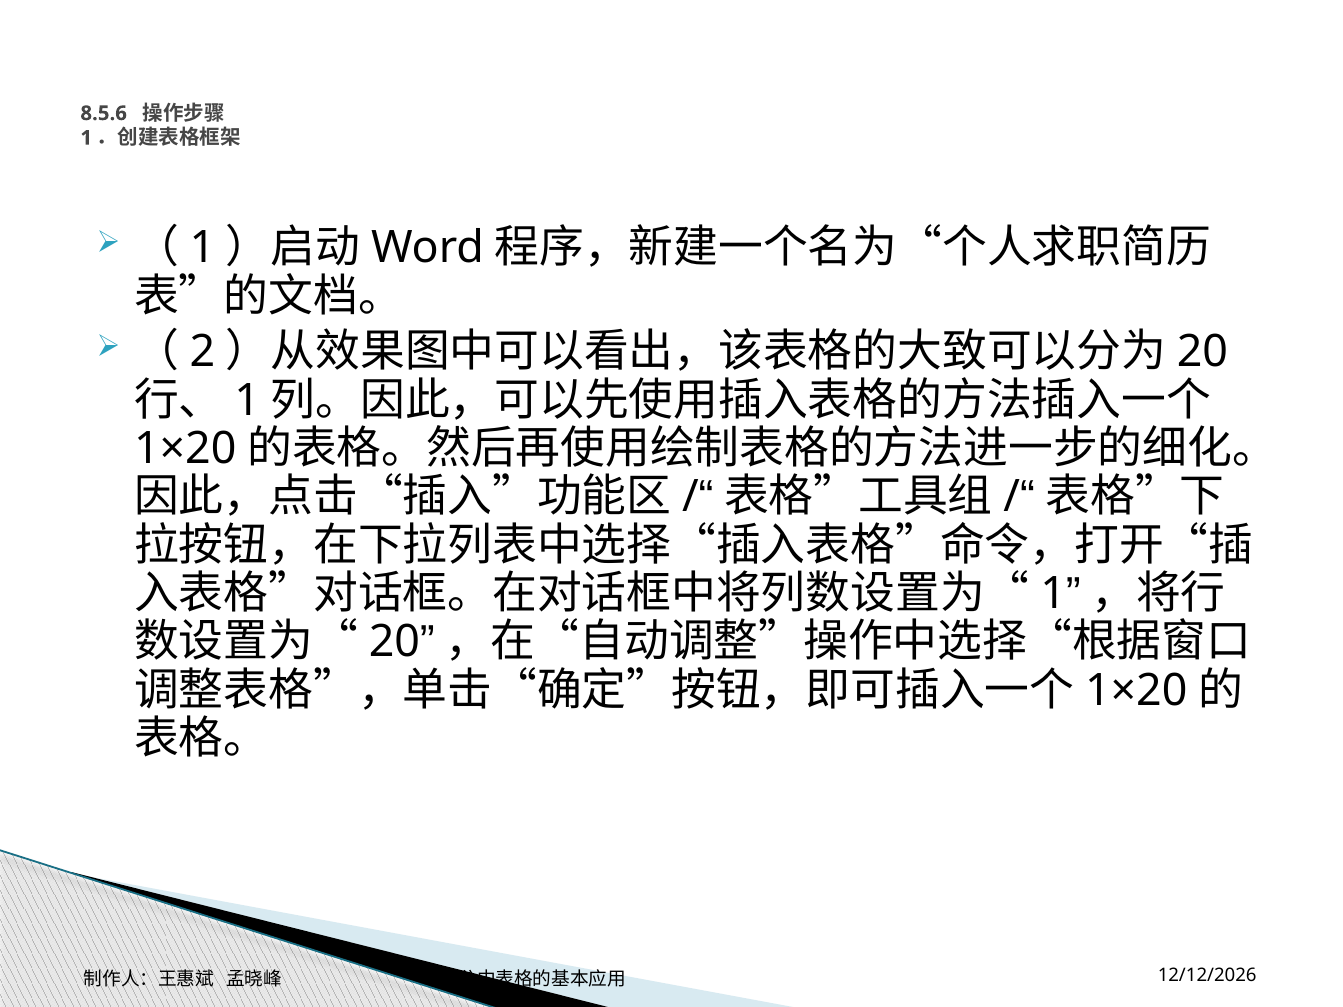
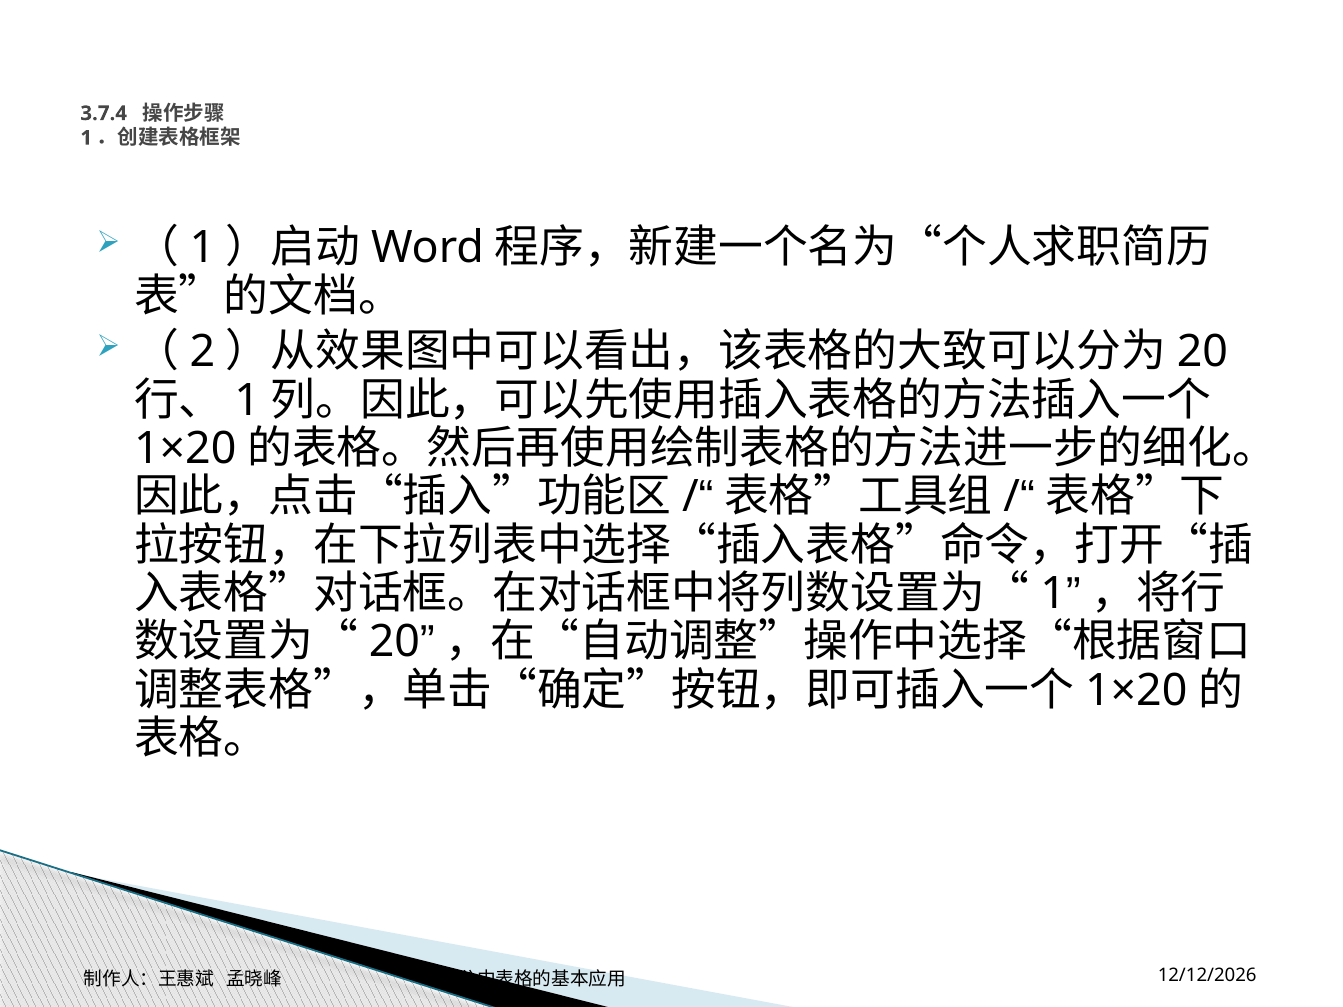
8.5.6: 8.5.6 -> 3.7.4
